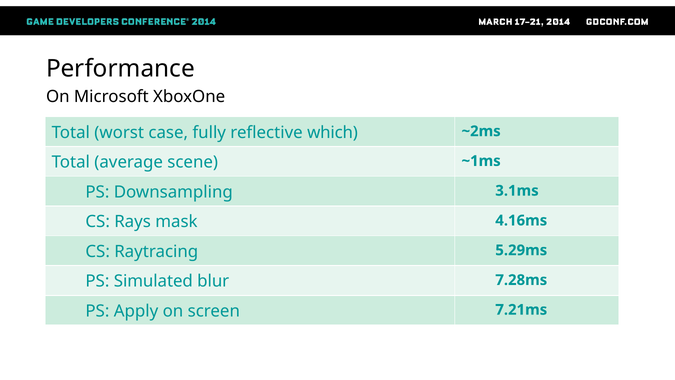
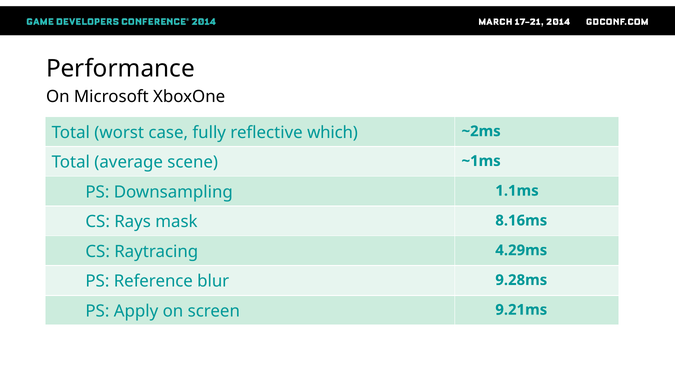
3.1ms: 3.1ms -> 1.1ms
4.16ms: 4.16ms -> 8.16ms
5.29ms: 5.29ms -> 4.29ms
Simulated: Simulated -> Reference
7.28ms: 7.28ms -> 9.28ms
7.21ms: 7.21ms -> 9.21ms
